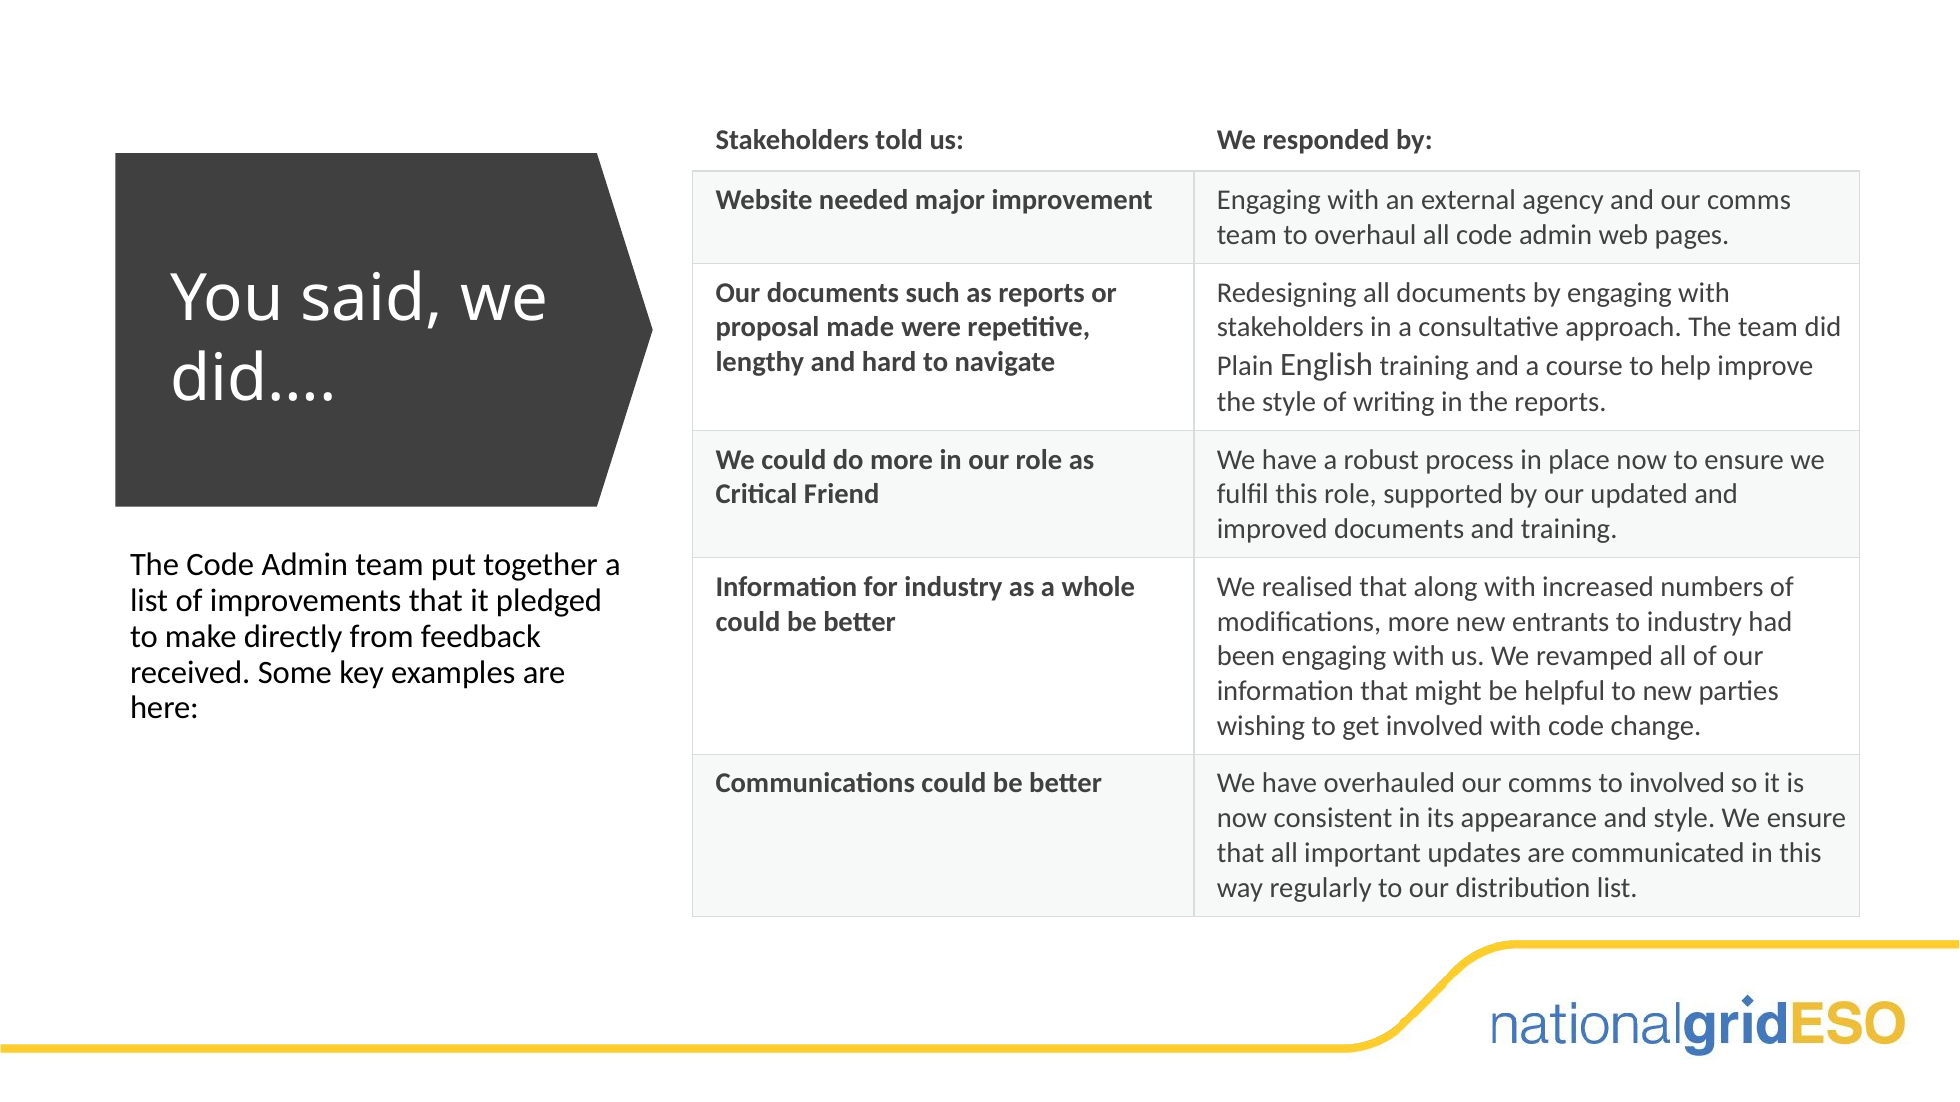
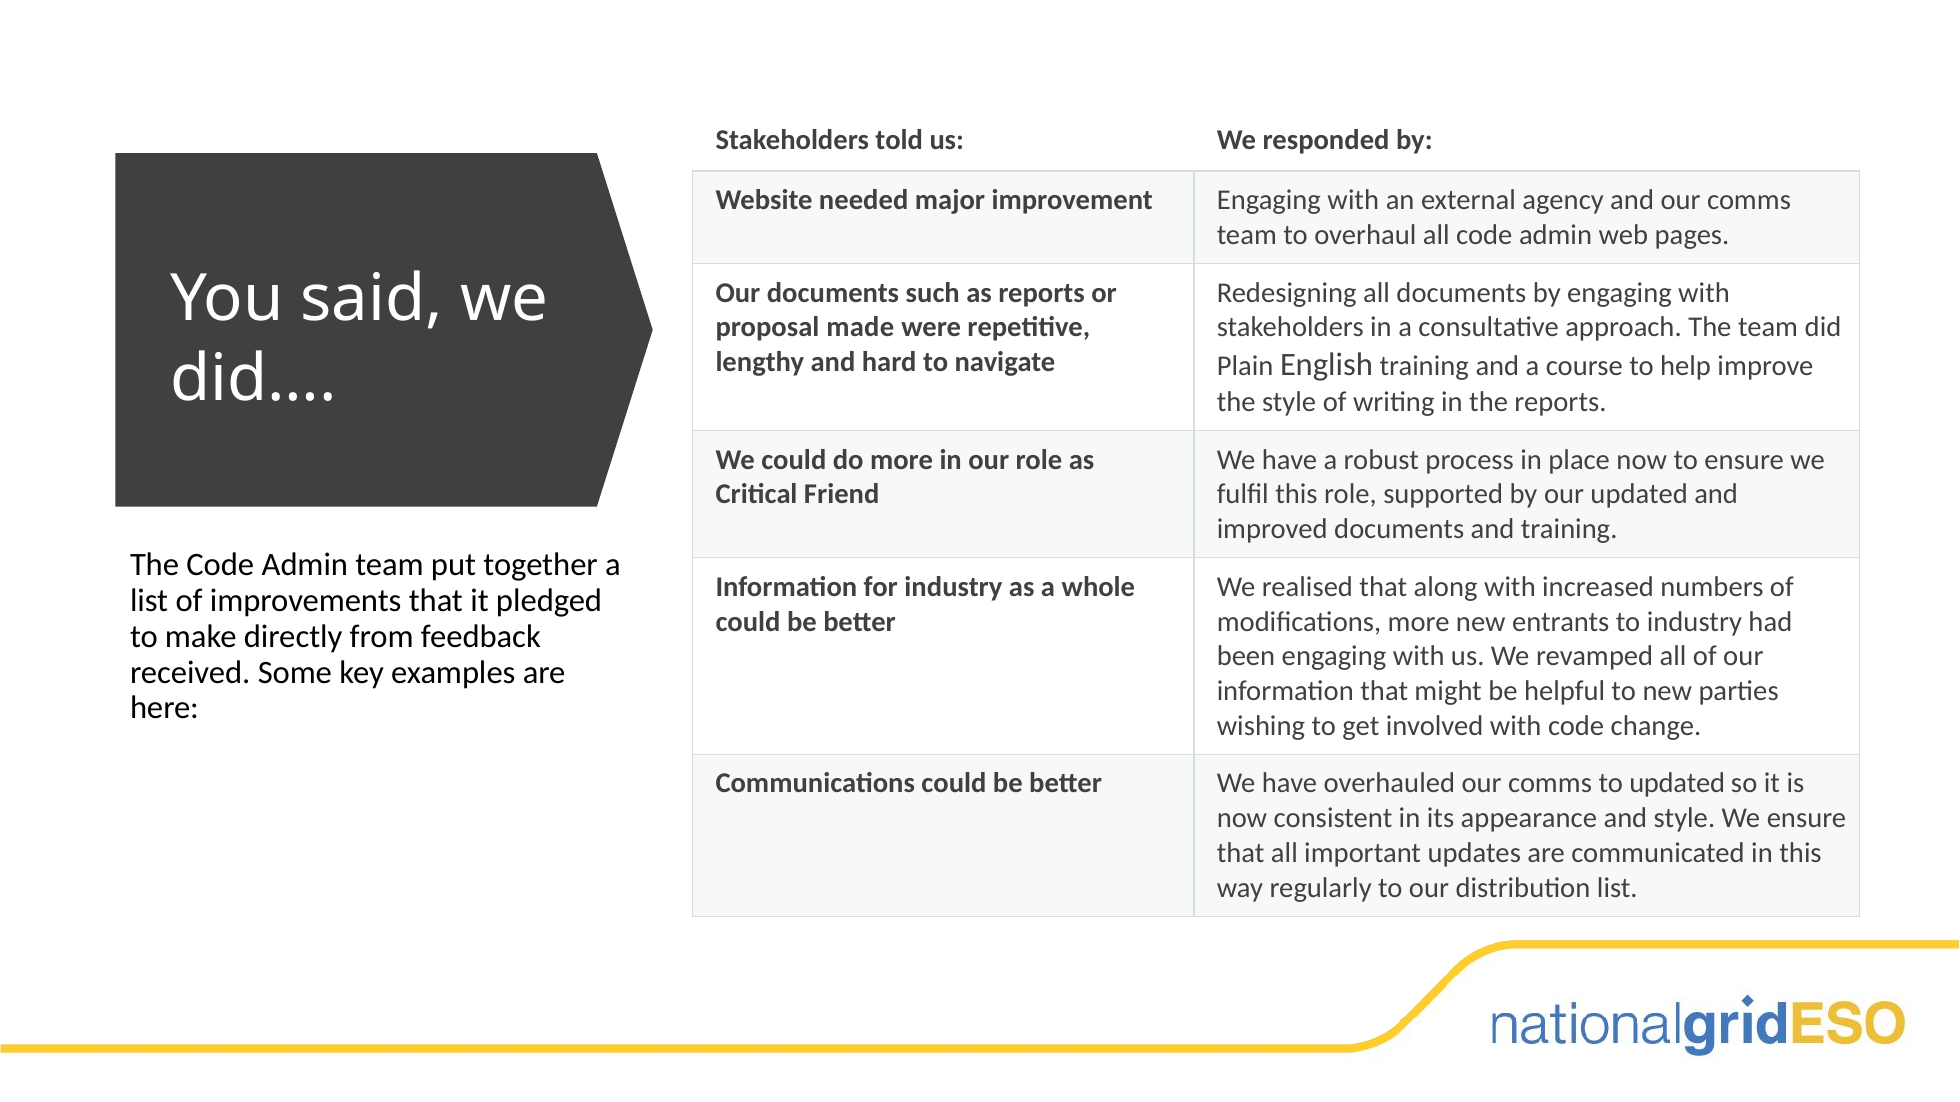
to involved: involved -> updated
